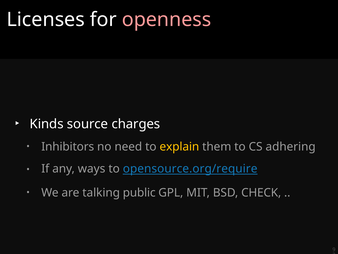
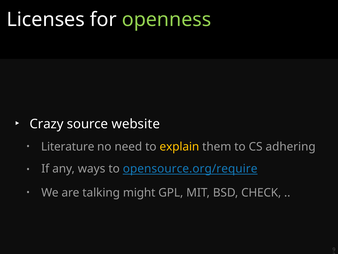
openness colour: pink -> light green
Kinds: Kinds -> Crazy
charges: charges -> website
Inhibitors: Inhibitors -> Literature
public: public -> might
